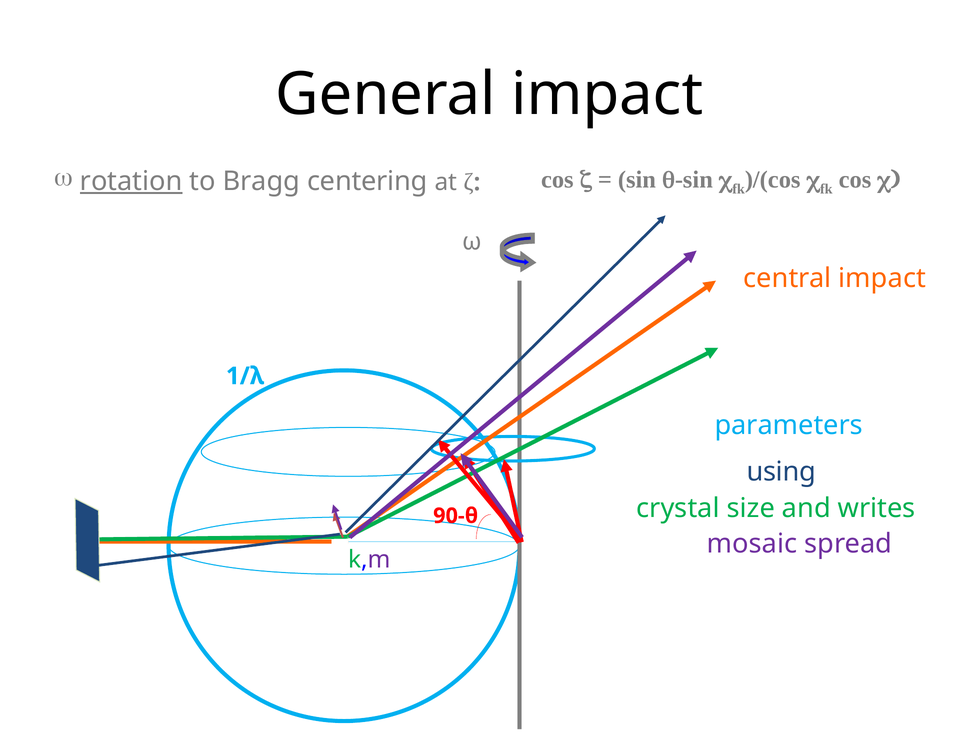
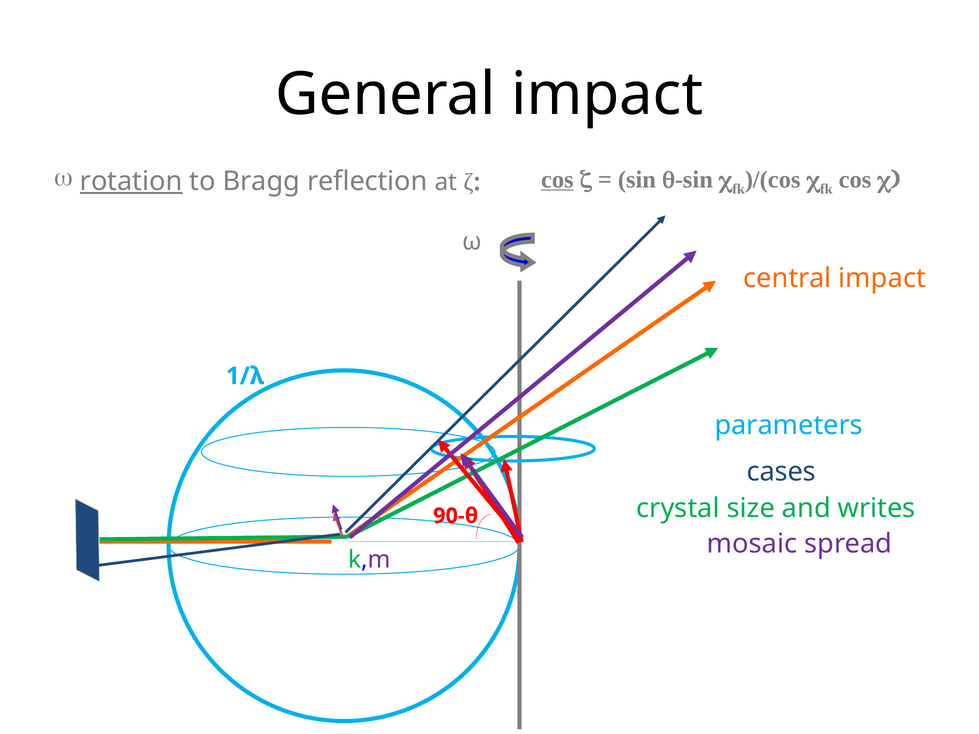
centering: centering -> reflection
cos at (557, 180) underline: none -> present
using: using -> cases
